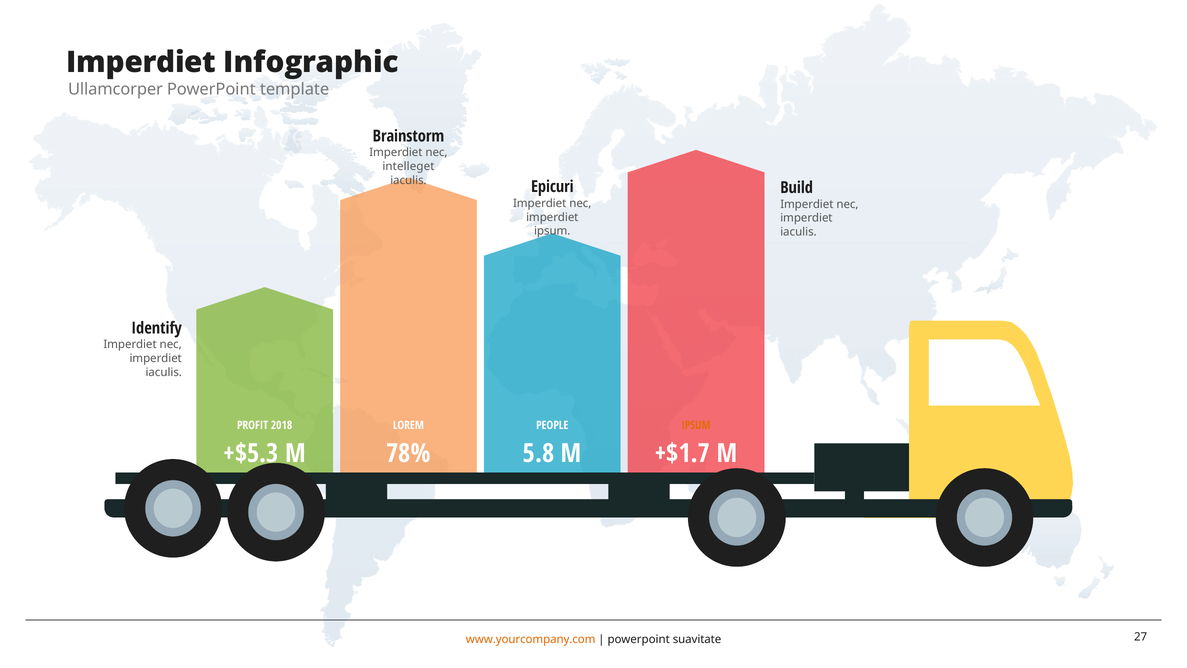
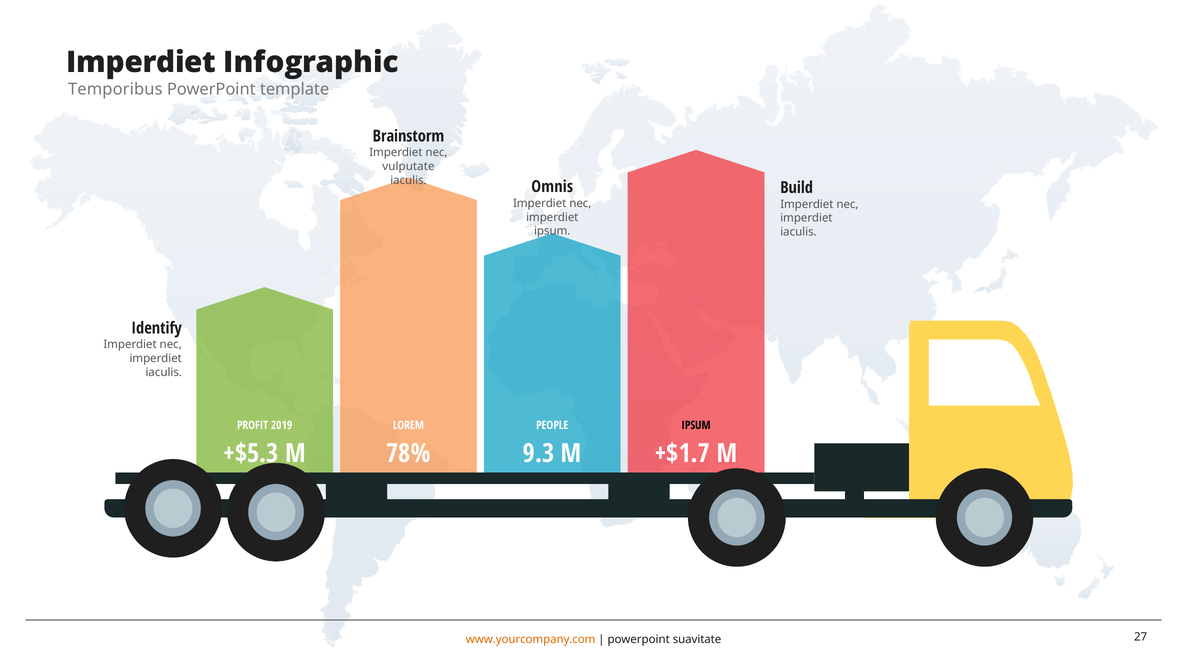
Ullamcorper: Ullamcorper -> Temporibus
intelleget: intelleget -> vulputate
Epicuri: Epicuri -> Omnis
2018: 2018 -> 2019
IPSUM at (696, 425) colour: orange -> black
5.8: 5.8 -> 9.3
